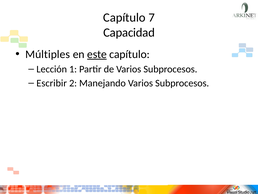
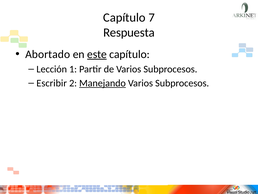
Capacidad: Capacidad -> Respuesta
Múltiples: Múltiples -> Abortado
Manejando underline: none -> present
